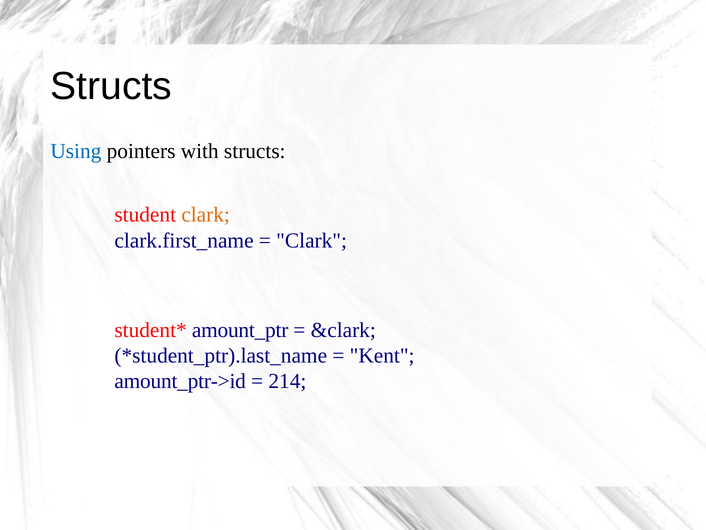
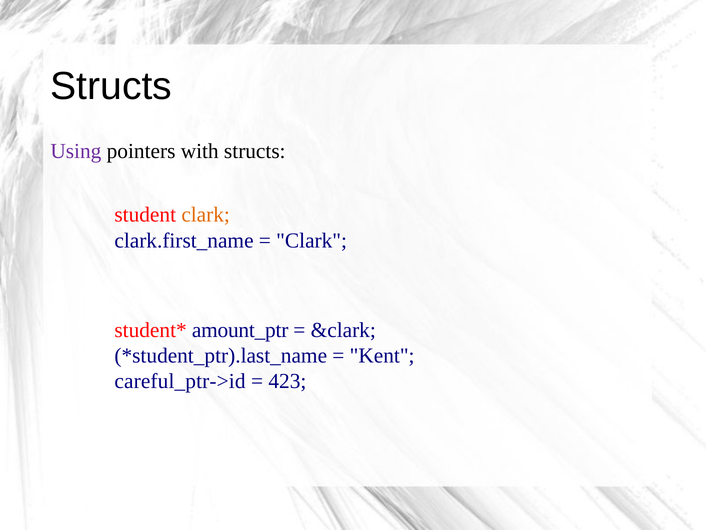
Using colour: blue -> purple
amount_ptr->id: amount_ptr->id -> careful_ptr->id
214: 214 -> 423
